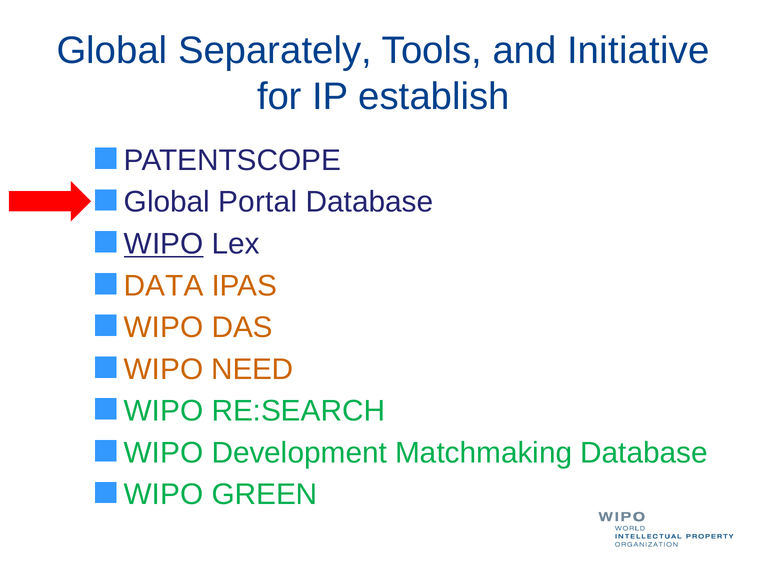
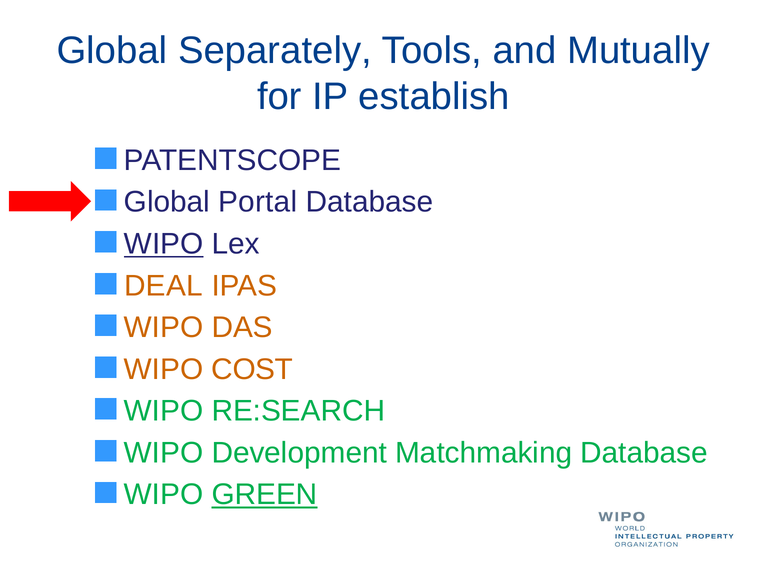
Initiative: Initiative -> Mutually
DATA: DATA -> DEAL
NEED: NEED -> COST
GREEN underline: none -> present
